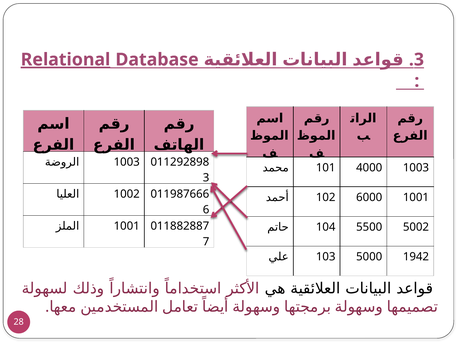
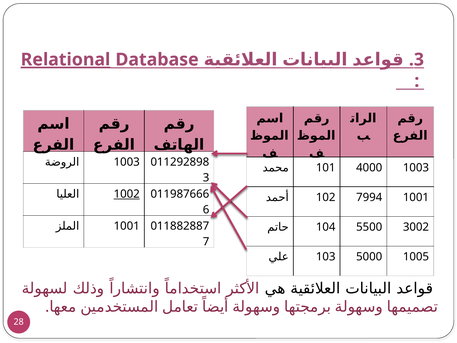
1002 underline: none -> present
6000: 6000 -> 7994
5002: 5002 -> 3002
1942: 1942 -> 1005
